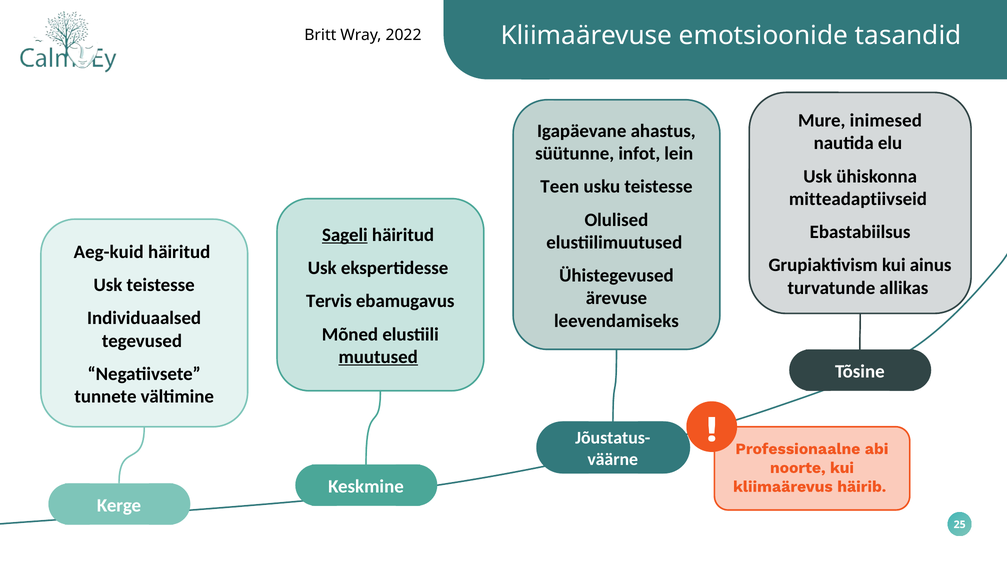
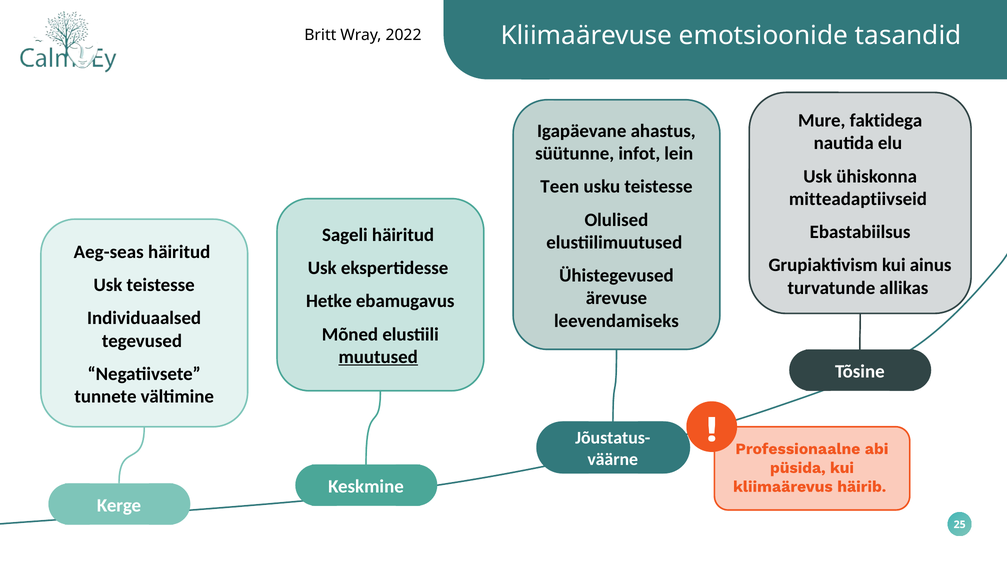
inimesed: inimesed -> faktidega
Sageli underline: present -> none
Aeg-kuid: Aeg-kuid -> Aeg-seas
Tervis: Tervis -> Hetke
noorte: noorte -> püsida
